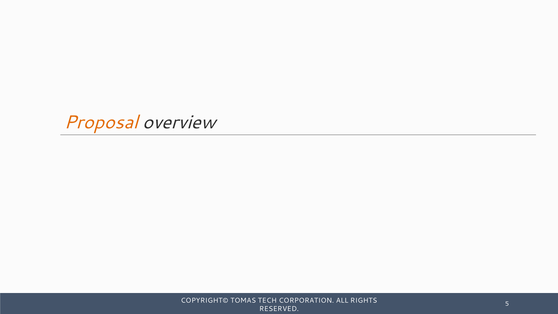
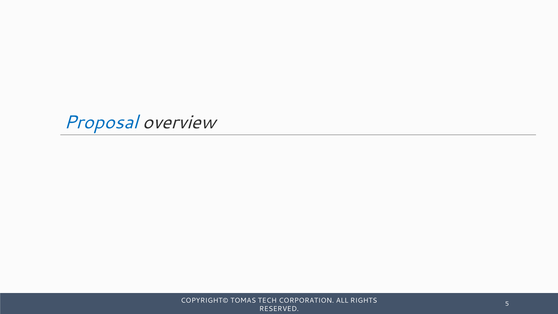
Proposal colour: orange -> blue
